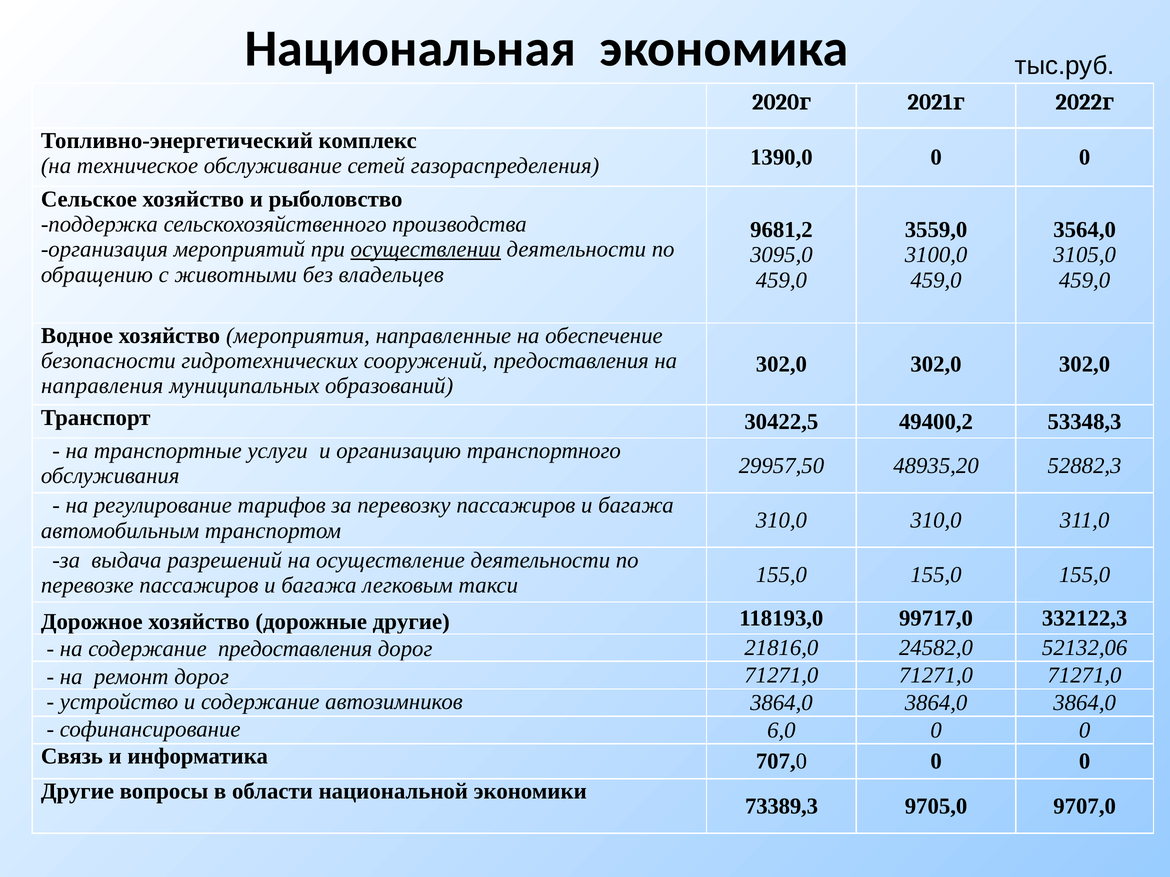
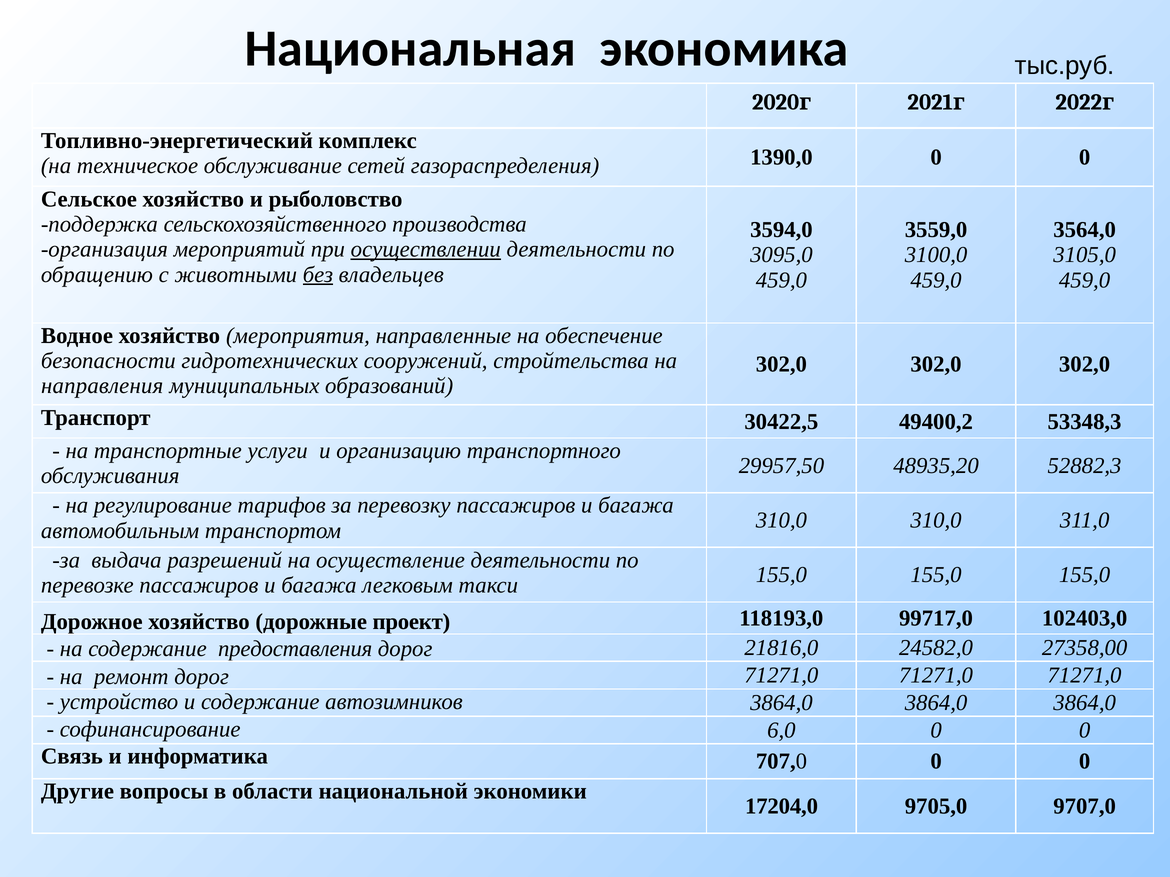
9681,2: 9681,2 -> 3594,0
без underline: none -> present
сооружений предоставления: предоставления -> стройтельства
дорожные другие: другие -> проект
332122,3: 332122,3 -> 102403,0
52132,06: 52132,06 -> 27358,00
73389,3: 73389,3 -> 17204,0
